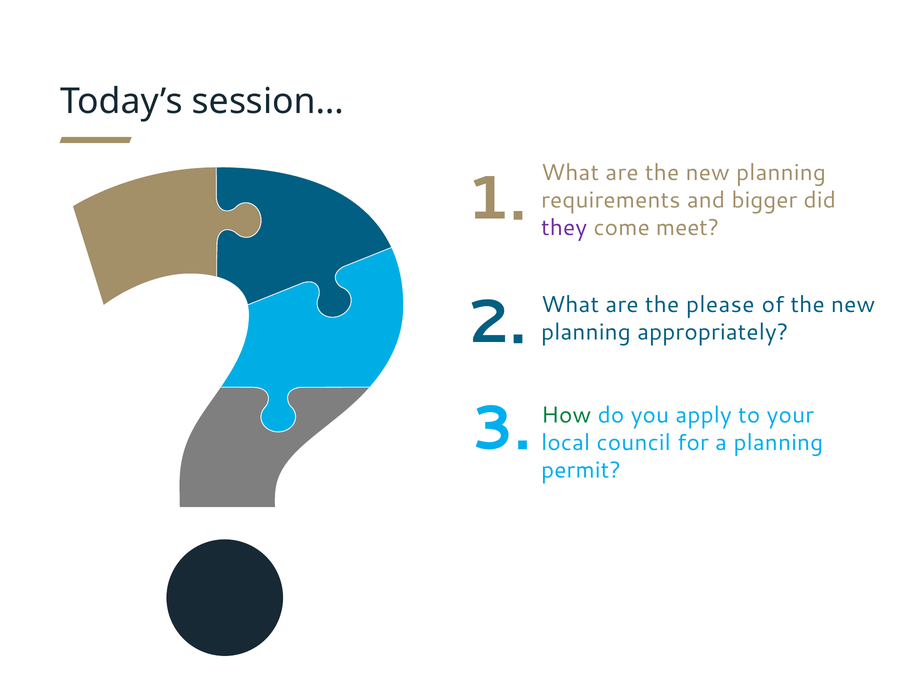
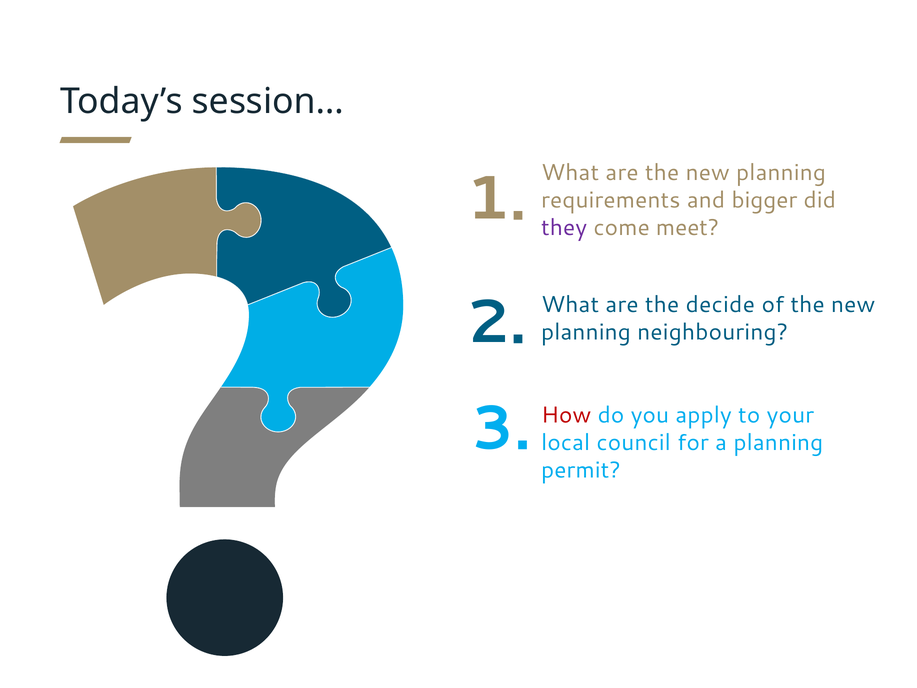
please: please -> decide
appropriately: appropriately -> neighbouring
How colour: green -> red
